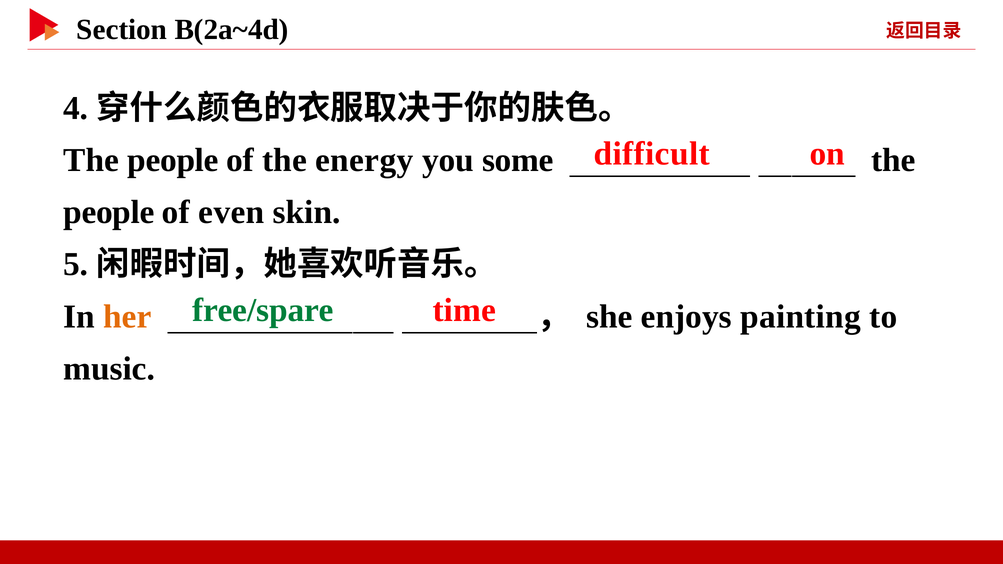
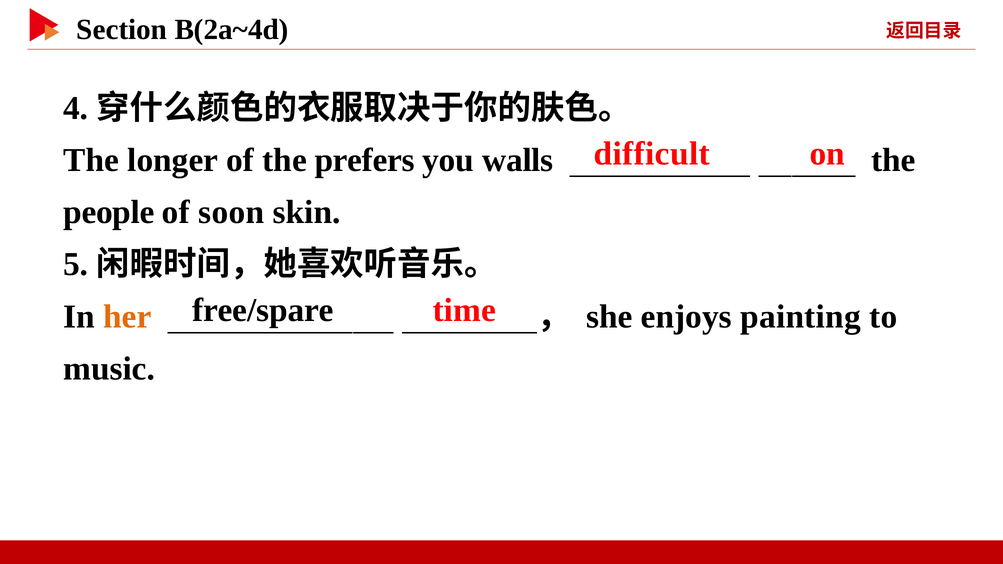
people at (173, 160): people -> longer
energy: energy -> prefers
some: some -> walls
even: even -> soon
free/spare colour: green -> black
